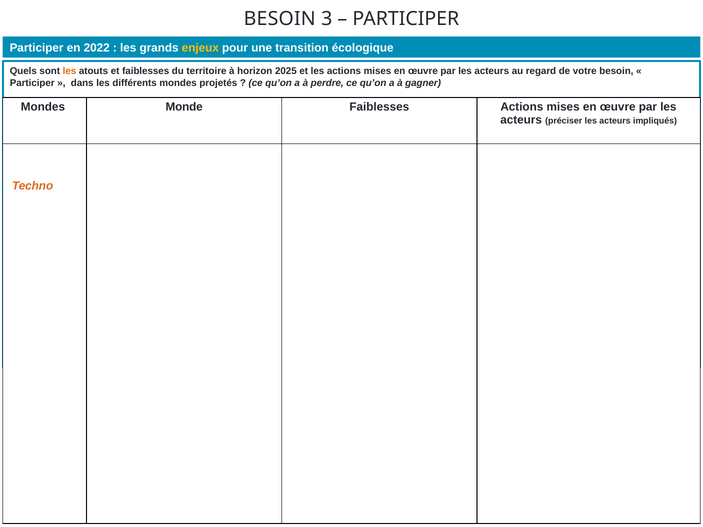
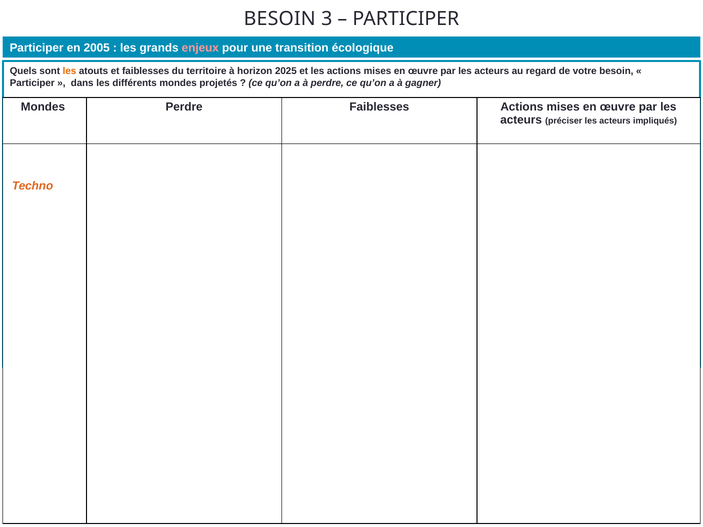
2022: 2022 -> 2005
enjeux colour: yellow -> pink
Mondes Monde: Monde -> Perdre
